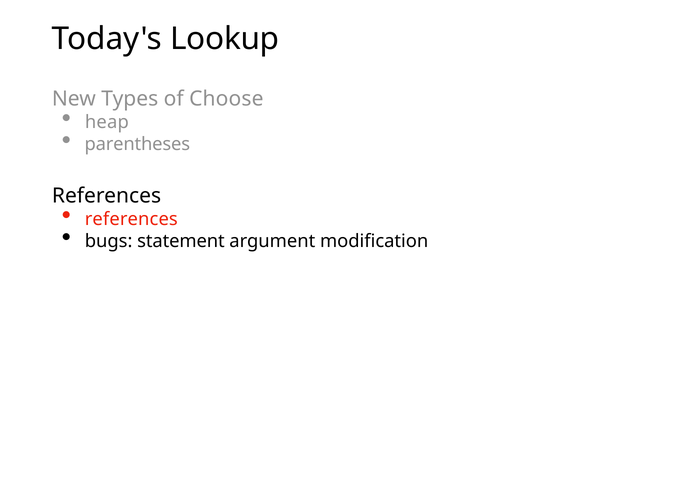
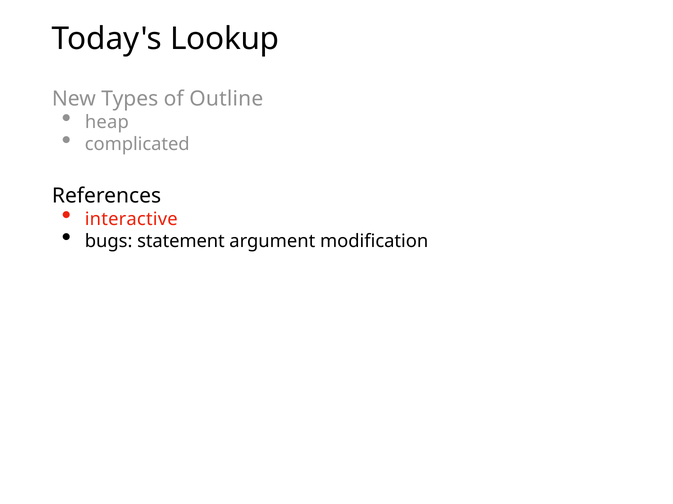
Choose: Choose -> Outline
parentheses: parentheses -> complicated
references at (131, 219): references -> interactive
